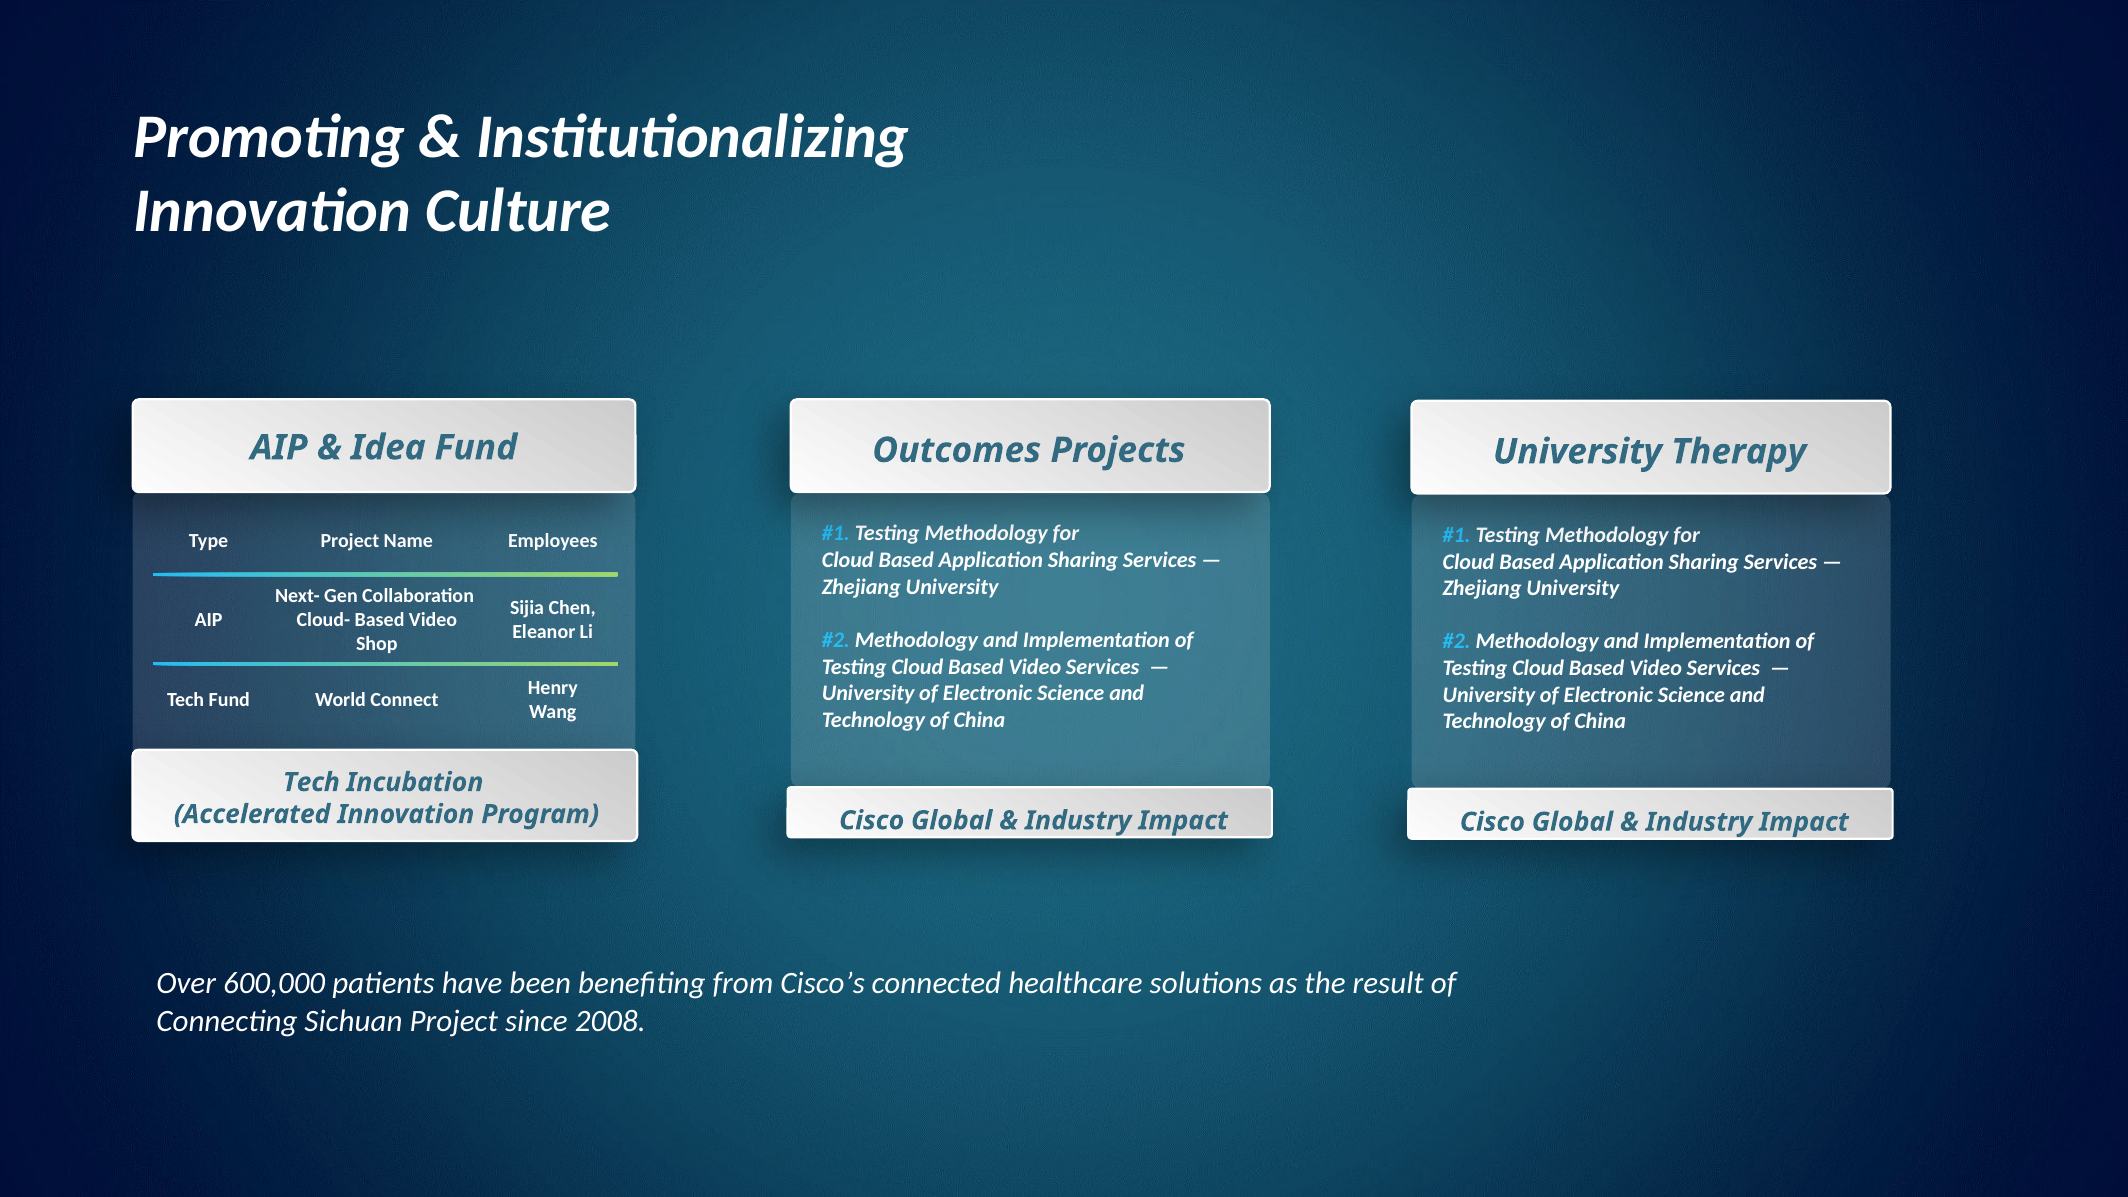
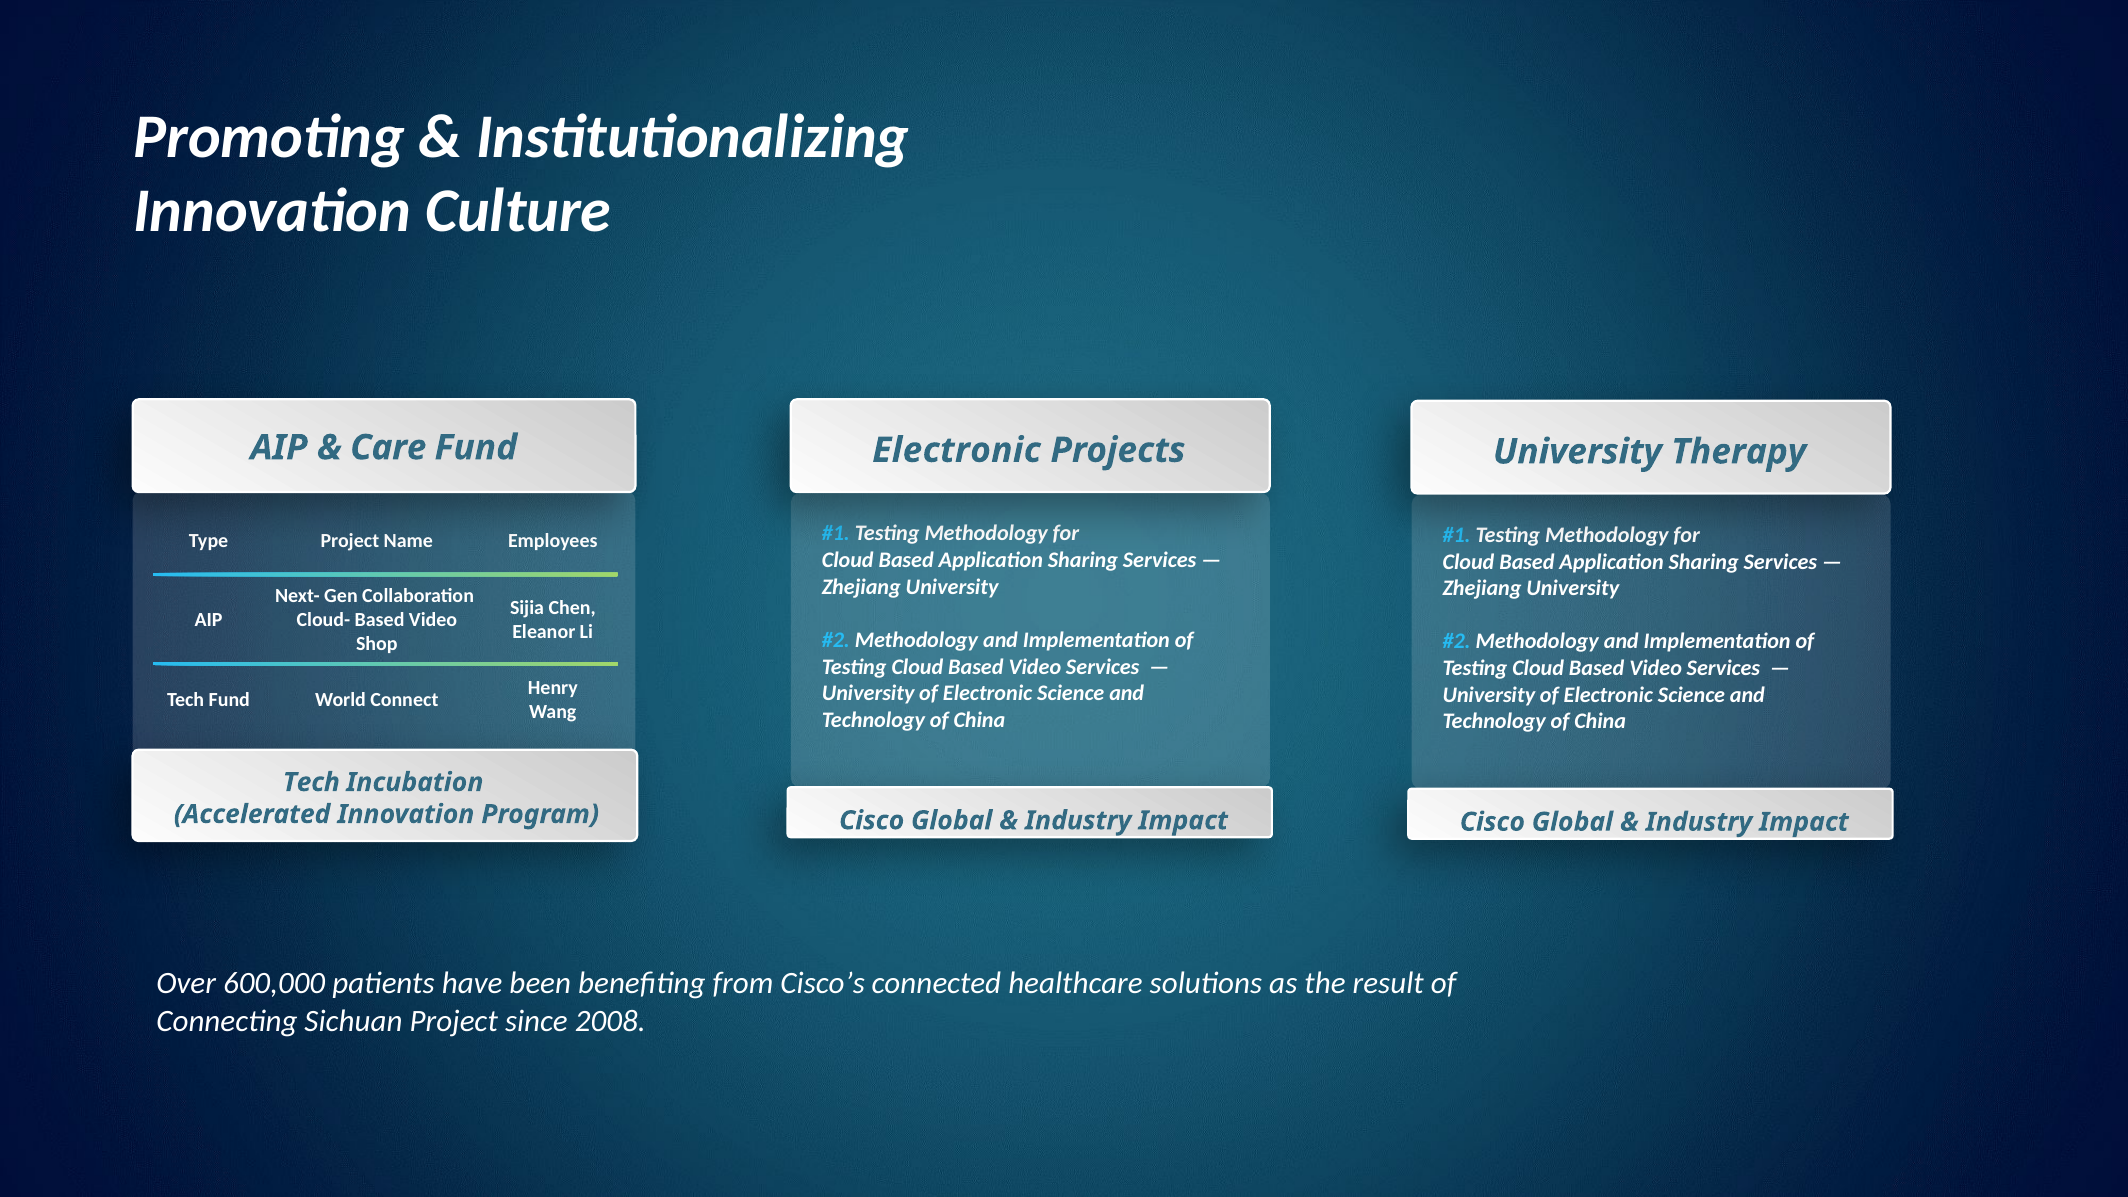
Idea: Idea -> Care
Fund Outcomes: Outcomes -> Electronic
